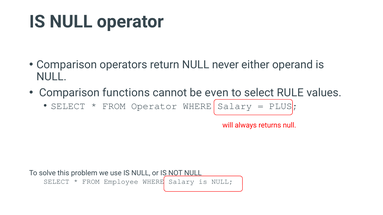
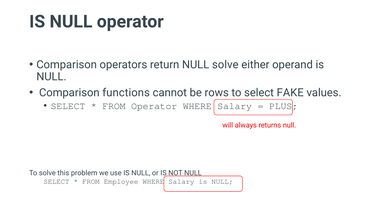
NULL never: never -> solve
even: even -> rows
RULE: RULE -> FAKE
